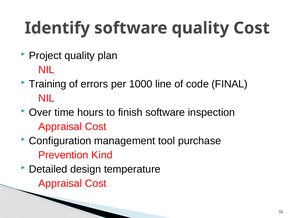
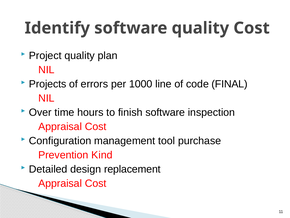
Training: Training -> Projects
temperature: temperature -> replacement
